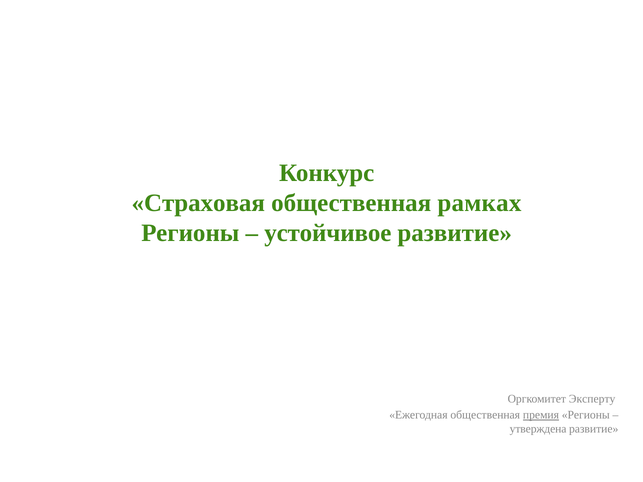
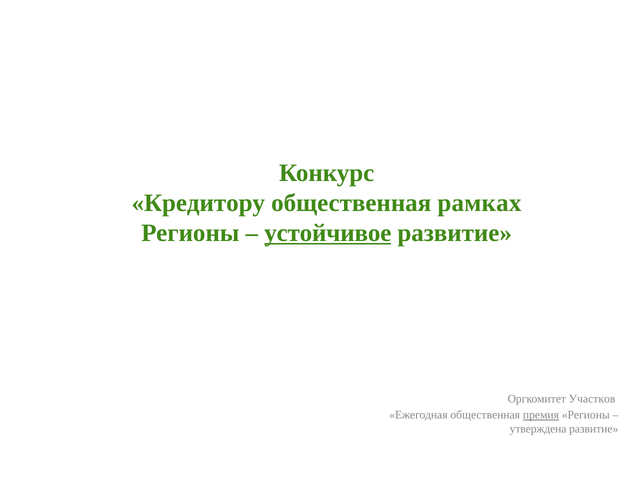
Страховая: Страховая -> Кредитору
устойчивое underline: none -> present
Эксперту: Эксперту -> Участков
